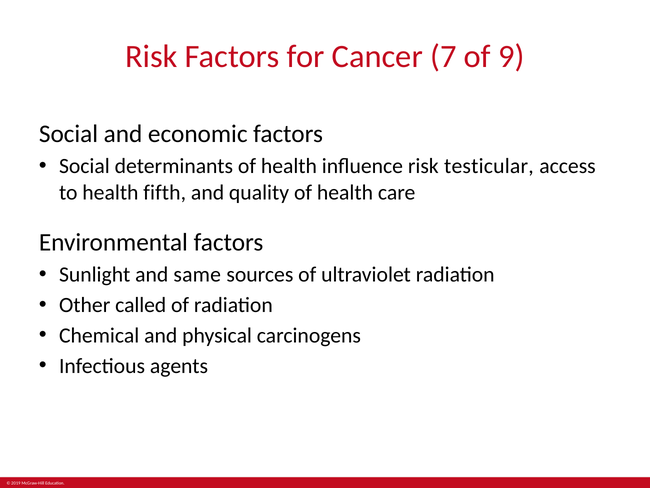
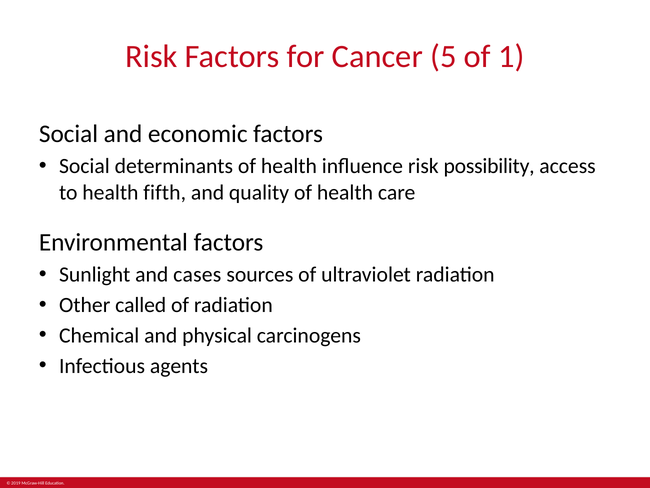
7: 7 -> 5
9: 9 -> 1
testicular: testicular -> possibility
same: same -> cases
